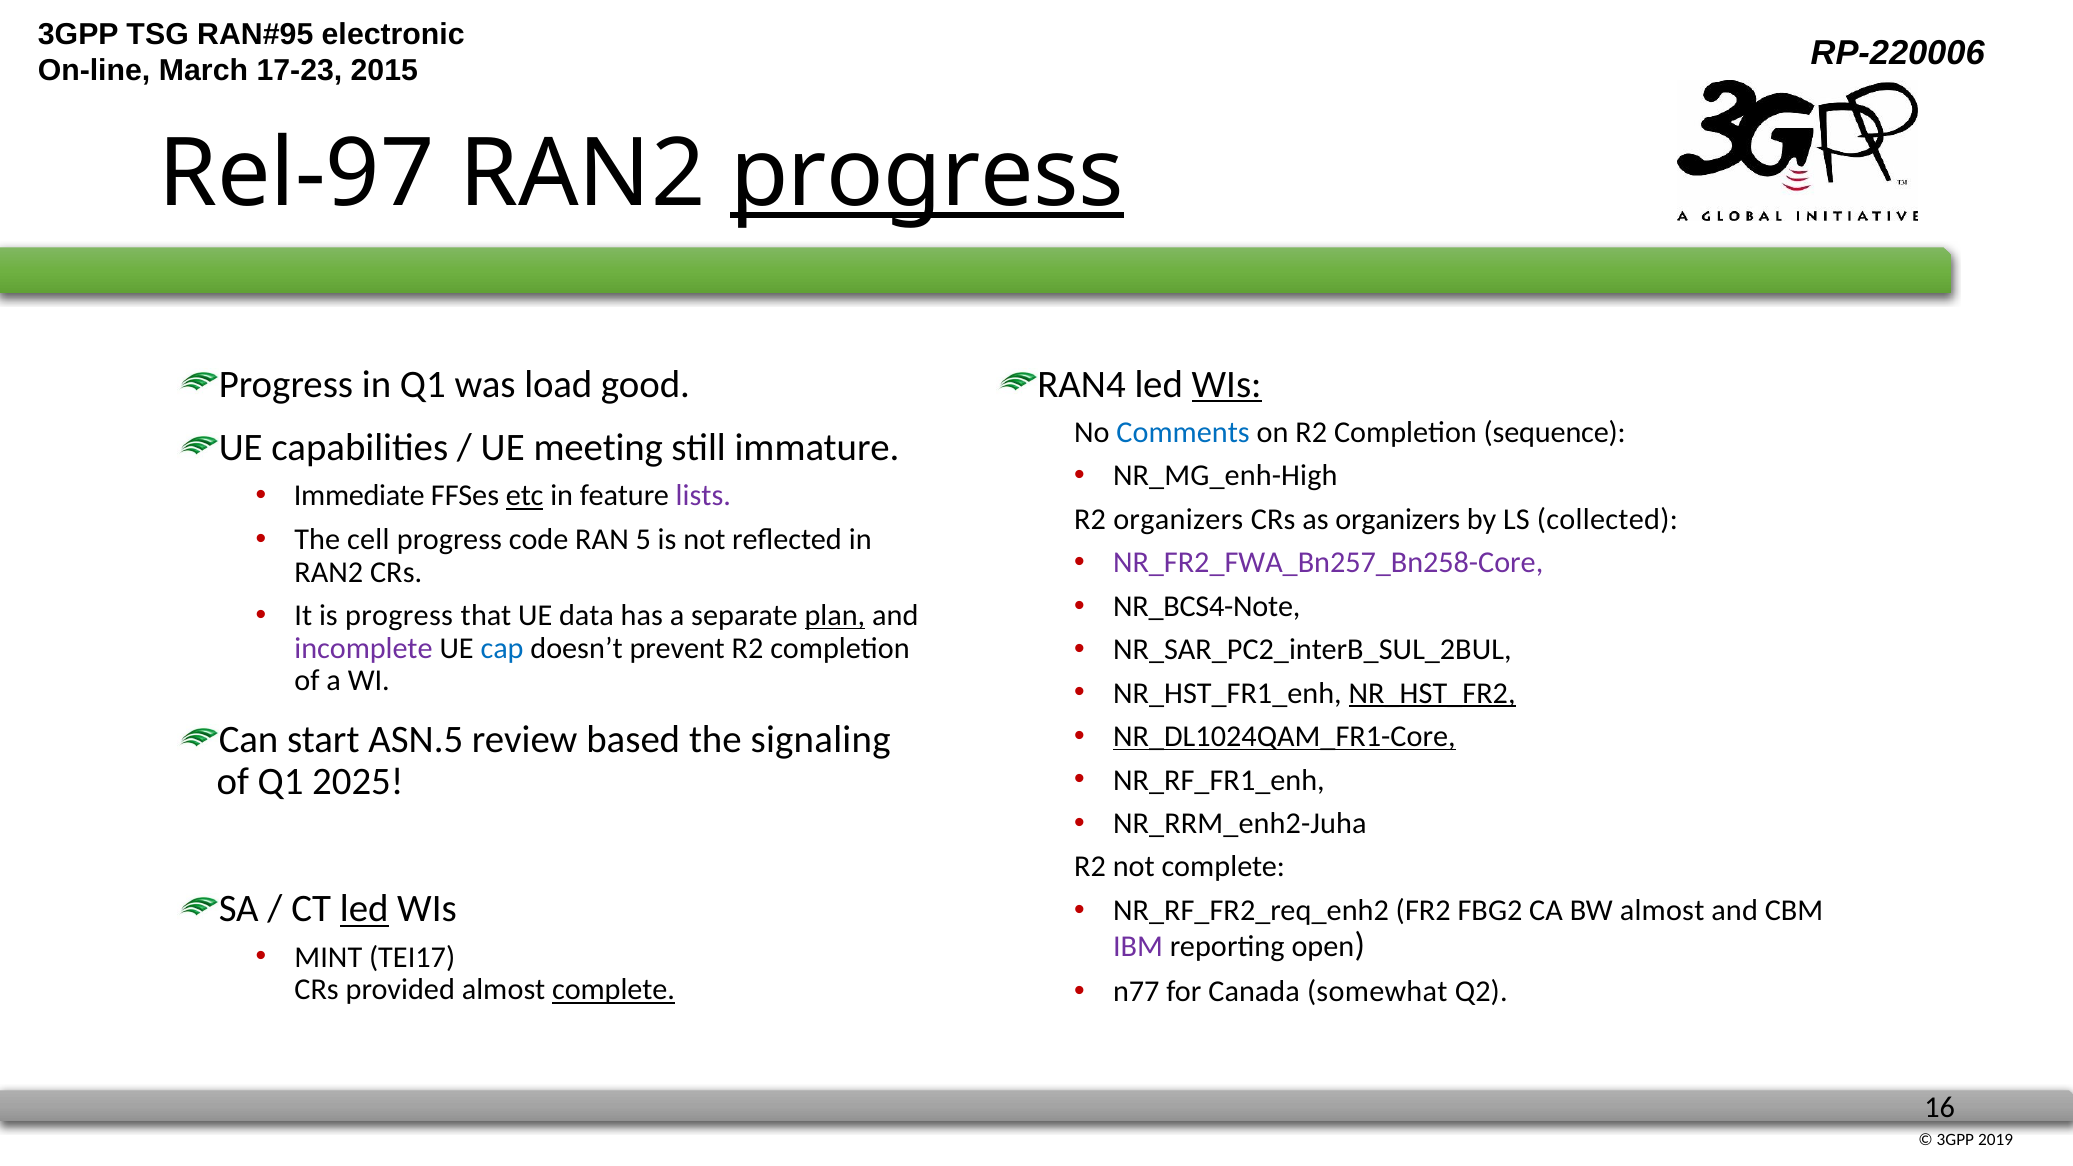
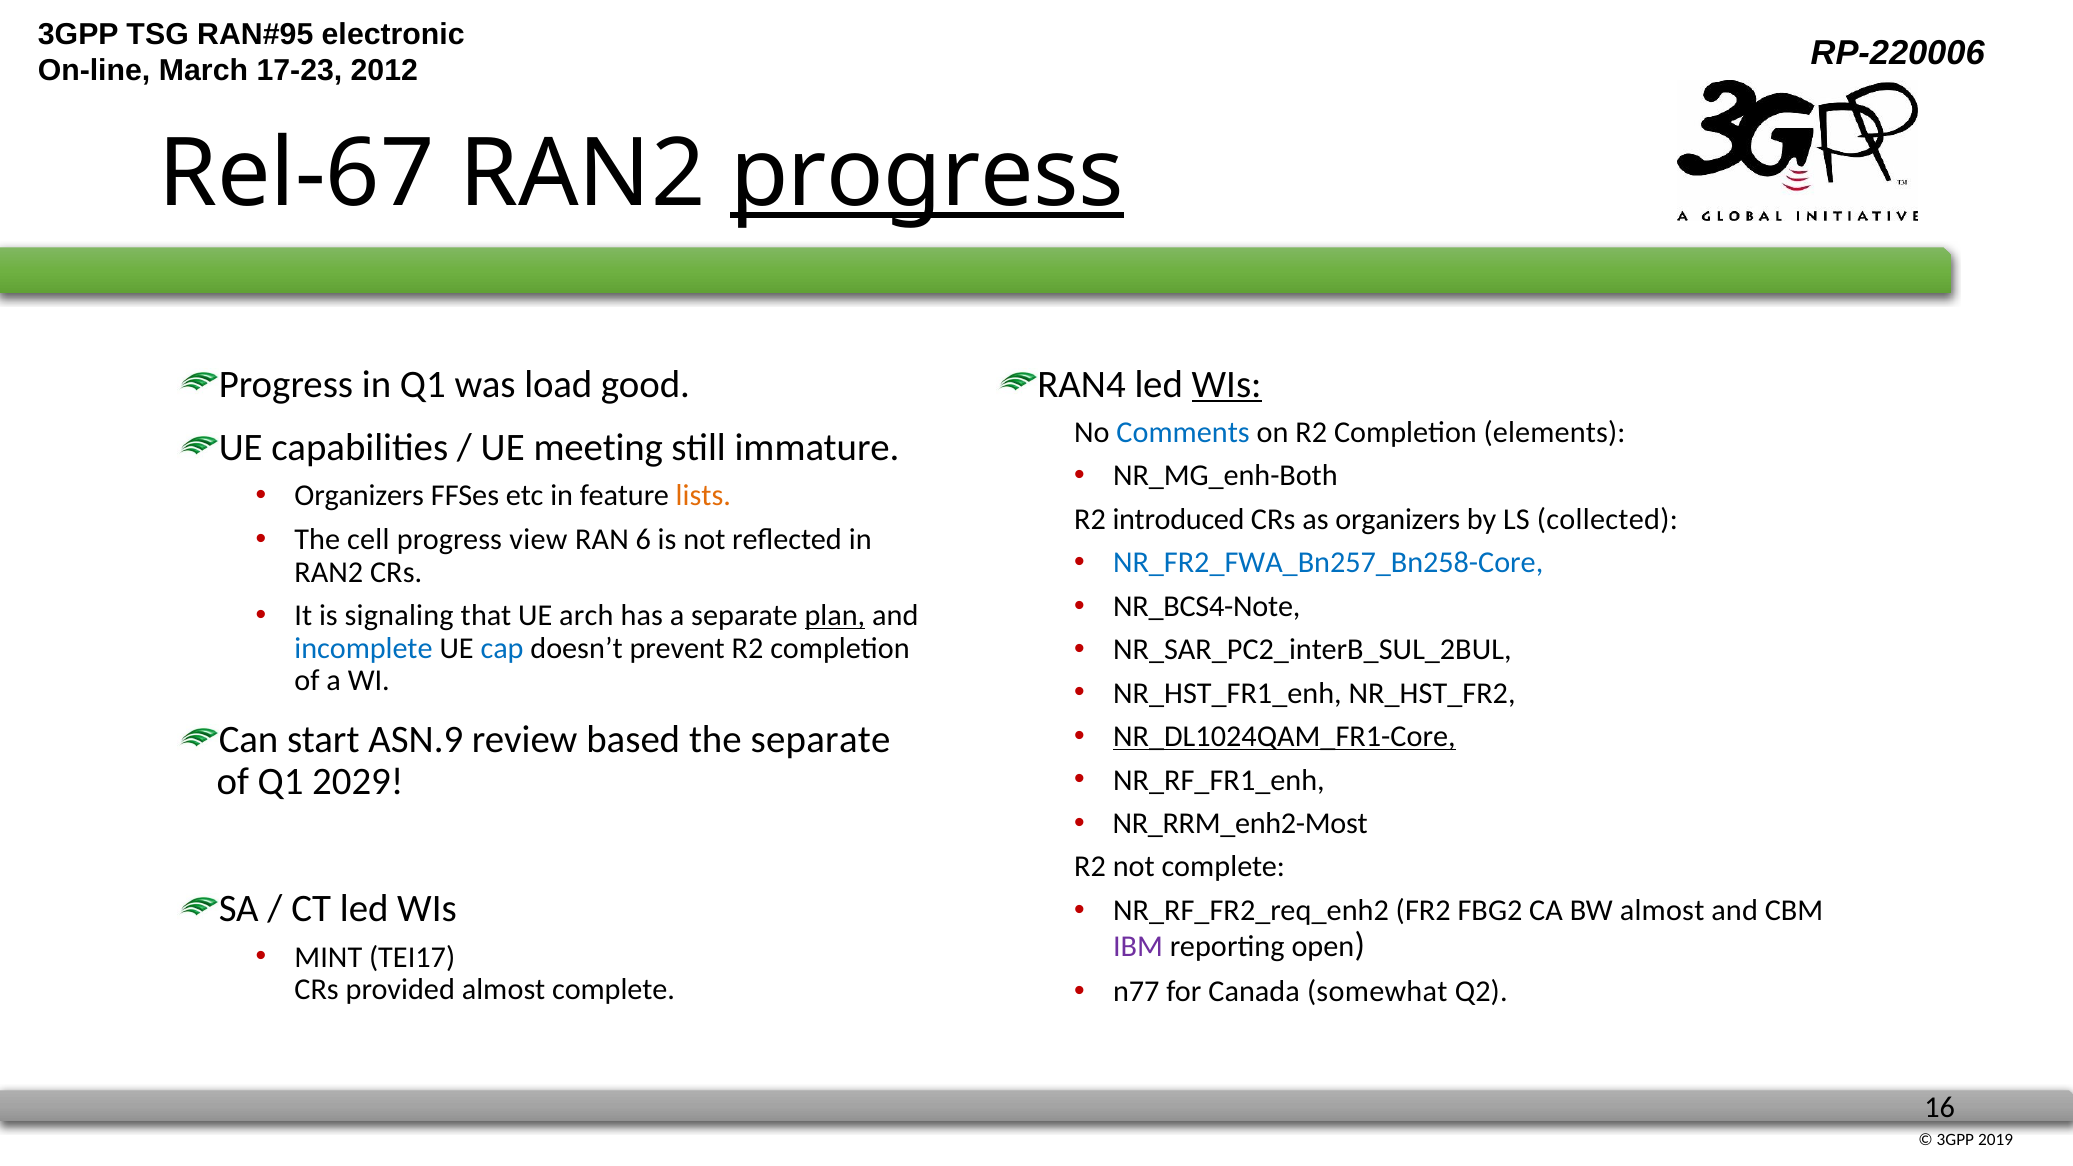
2015: 2015 -> 2012
Rel-97: Rel-97 -> Rel-67
sequence: sequence -> elements
NR_MG_enh-High: NR_MG_enh-High -> NR_MG_enh-Both
Immediate at (359, 496): Immediate -> Organizers
etc underline: present -> none
lists colour: purple -> orange
R2 organizers: organizers -> introduced
code: code -> view
5: 5 -> 6
NR_FR2_FWA_Bn257_Bn258-Core colour: purple -> blue
is progress: progress -> signaling
data: data -> arch
incomplete colour: purple -> blue
NR_HST_FR2 underline: present -> none
ASN.5: ASN.5 -> ASN.9
the signaling: signaling -> separate
2025: 2025 -> 2029
NR_RRM_enh2-Juha: NR_RRM_enh2-Juha -> NR_RRM_enh2-Most
led at (364, 909) underline: present -> none
complete at (614, 990) underline: present -> none
